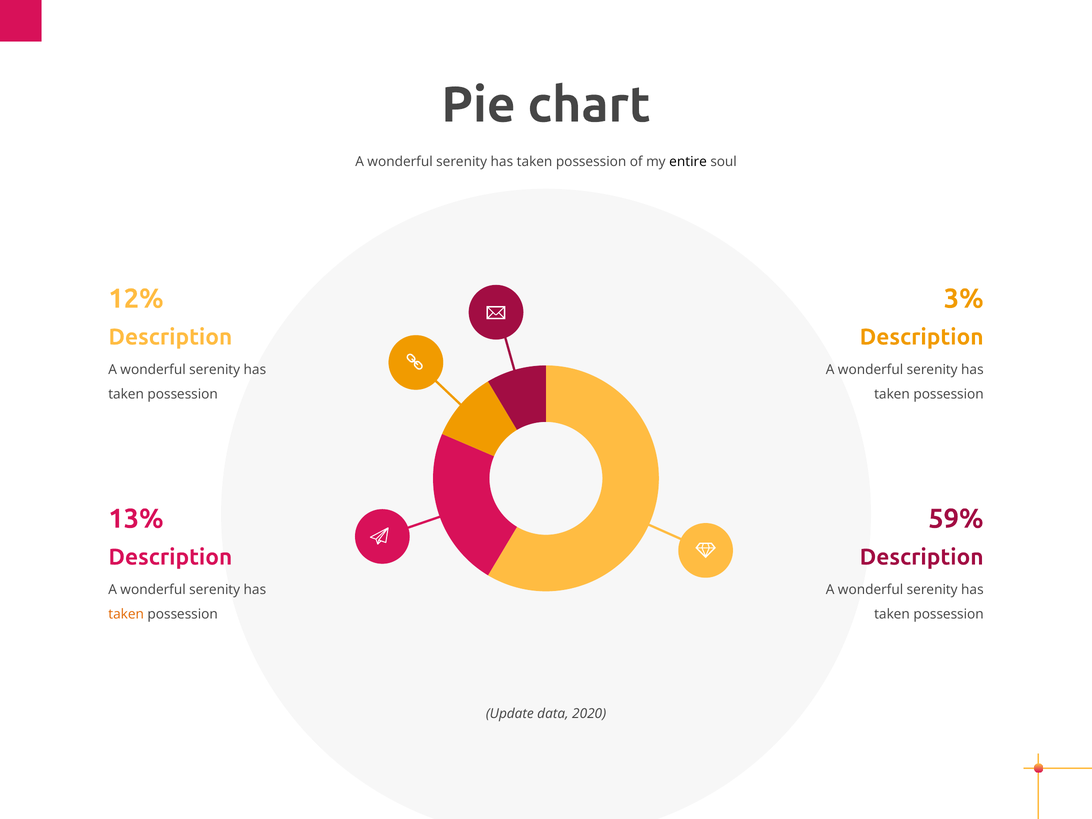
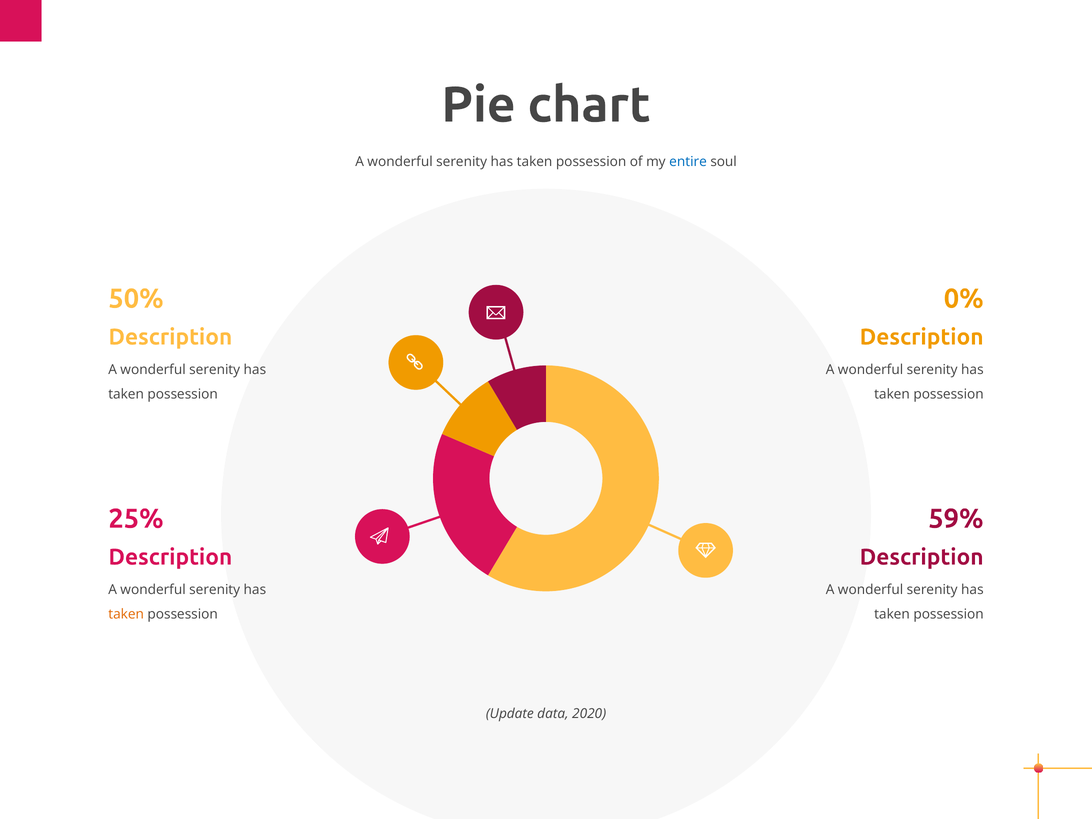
entire colour: black -> blue
12%: 12% -> 50%
3%: 3% -> 0%
13%: 13% -> 25%
